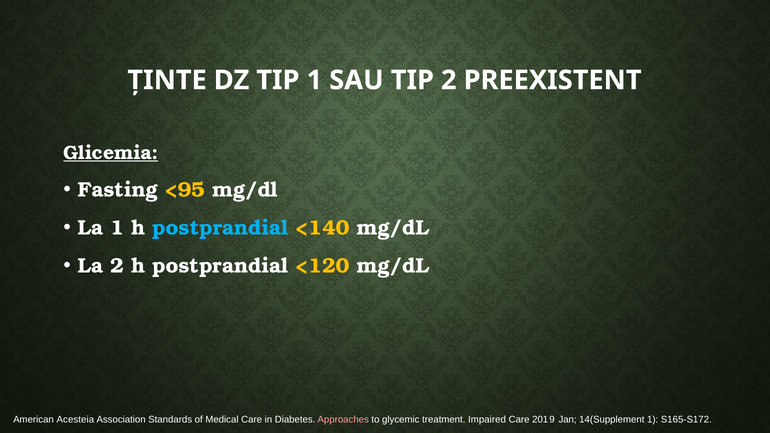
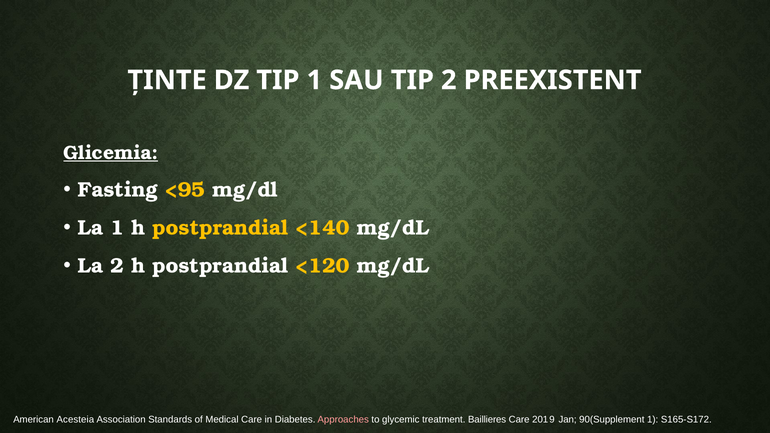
postprandial at (220, 228) colour: light blue -> yellow
Impaired: Impaired -> Baillieres
14(Supplement: 14(Supplement -> 90(Supplement
